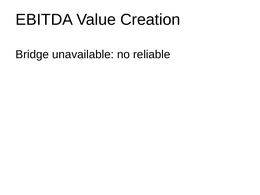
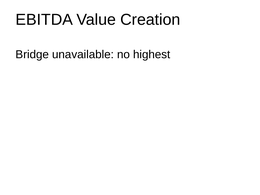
reliable: reliable -> highest
